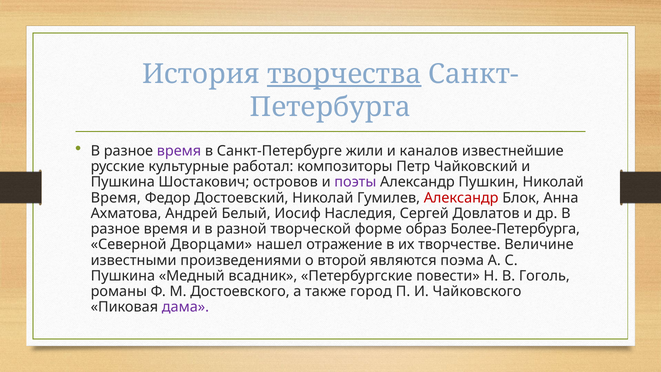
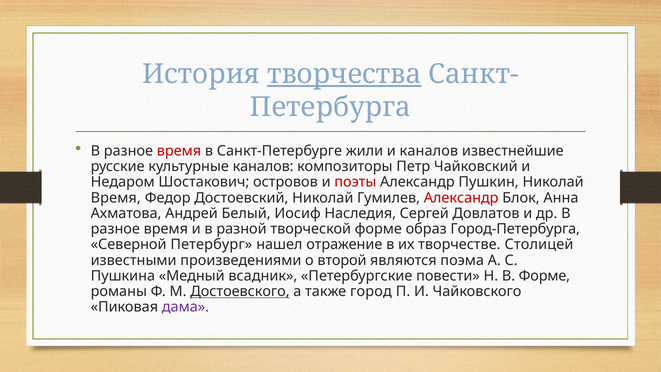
время at (179, 151) colour: purple -> red
культурные работал: работал -> каналов
Пушкина at (123, 182): Пушкина -> Недаром
поэты colour: purple -> red
Более-Петербурга: Более-Петербурга -> Город-Петербурга
Дворцами: Дворцами -> Петербург
Величине: Величине -> Столицей
В Гоголь: Гоголь -> Форме
Достоевского underline: none -> present
